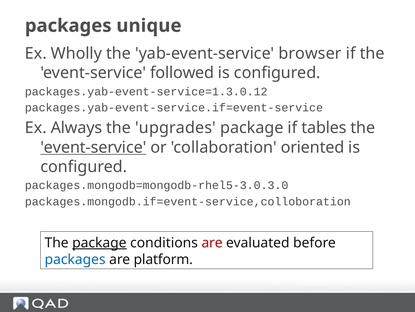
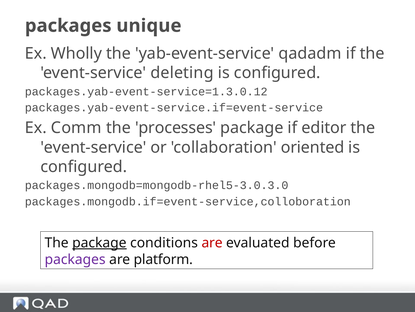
browser: browser -> qadadm
followed: followed -> deleting
Always: Always -> Comm
upgrades: upgrades -> processes
tables: tables -> editor
event-service at (93, 147) underline: present -> none
packages at (75, 259) colour: blue -> purple
